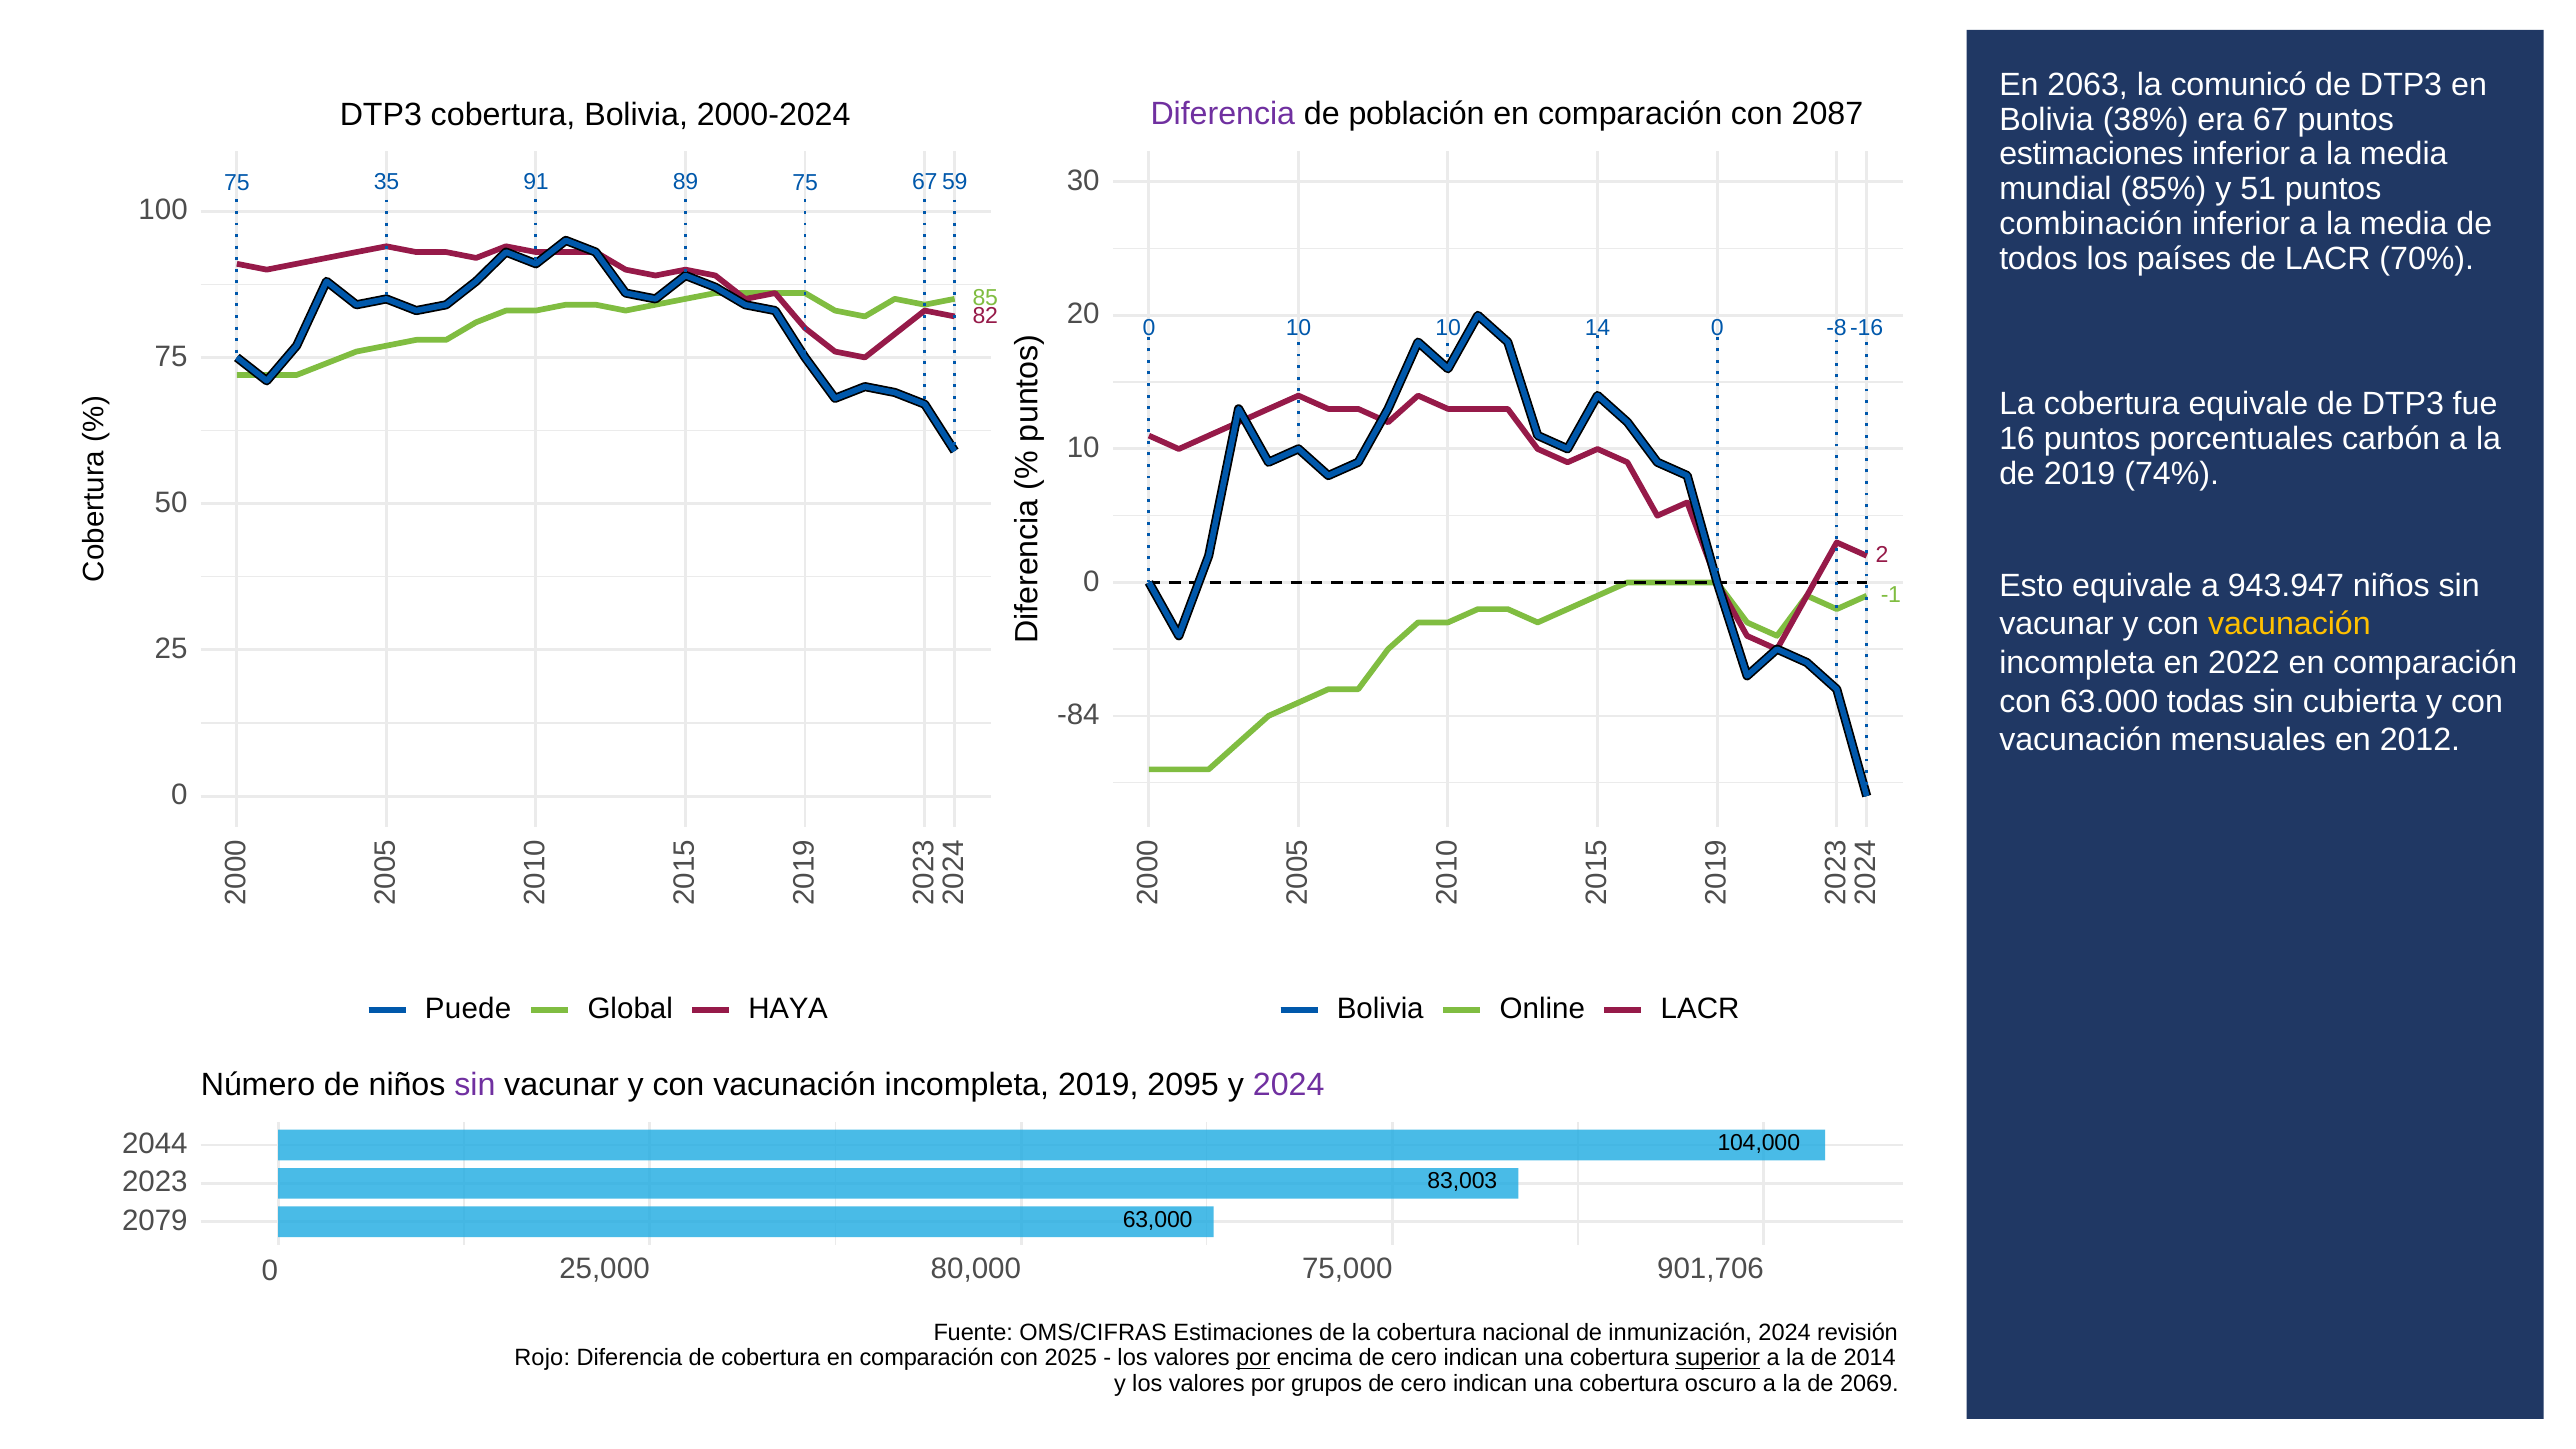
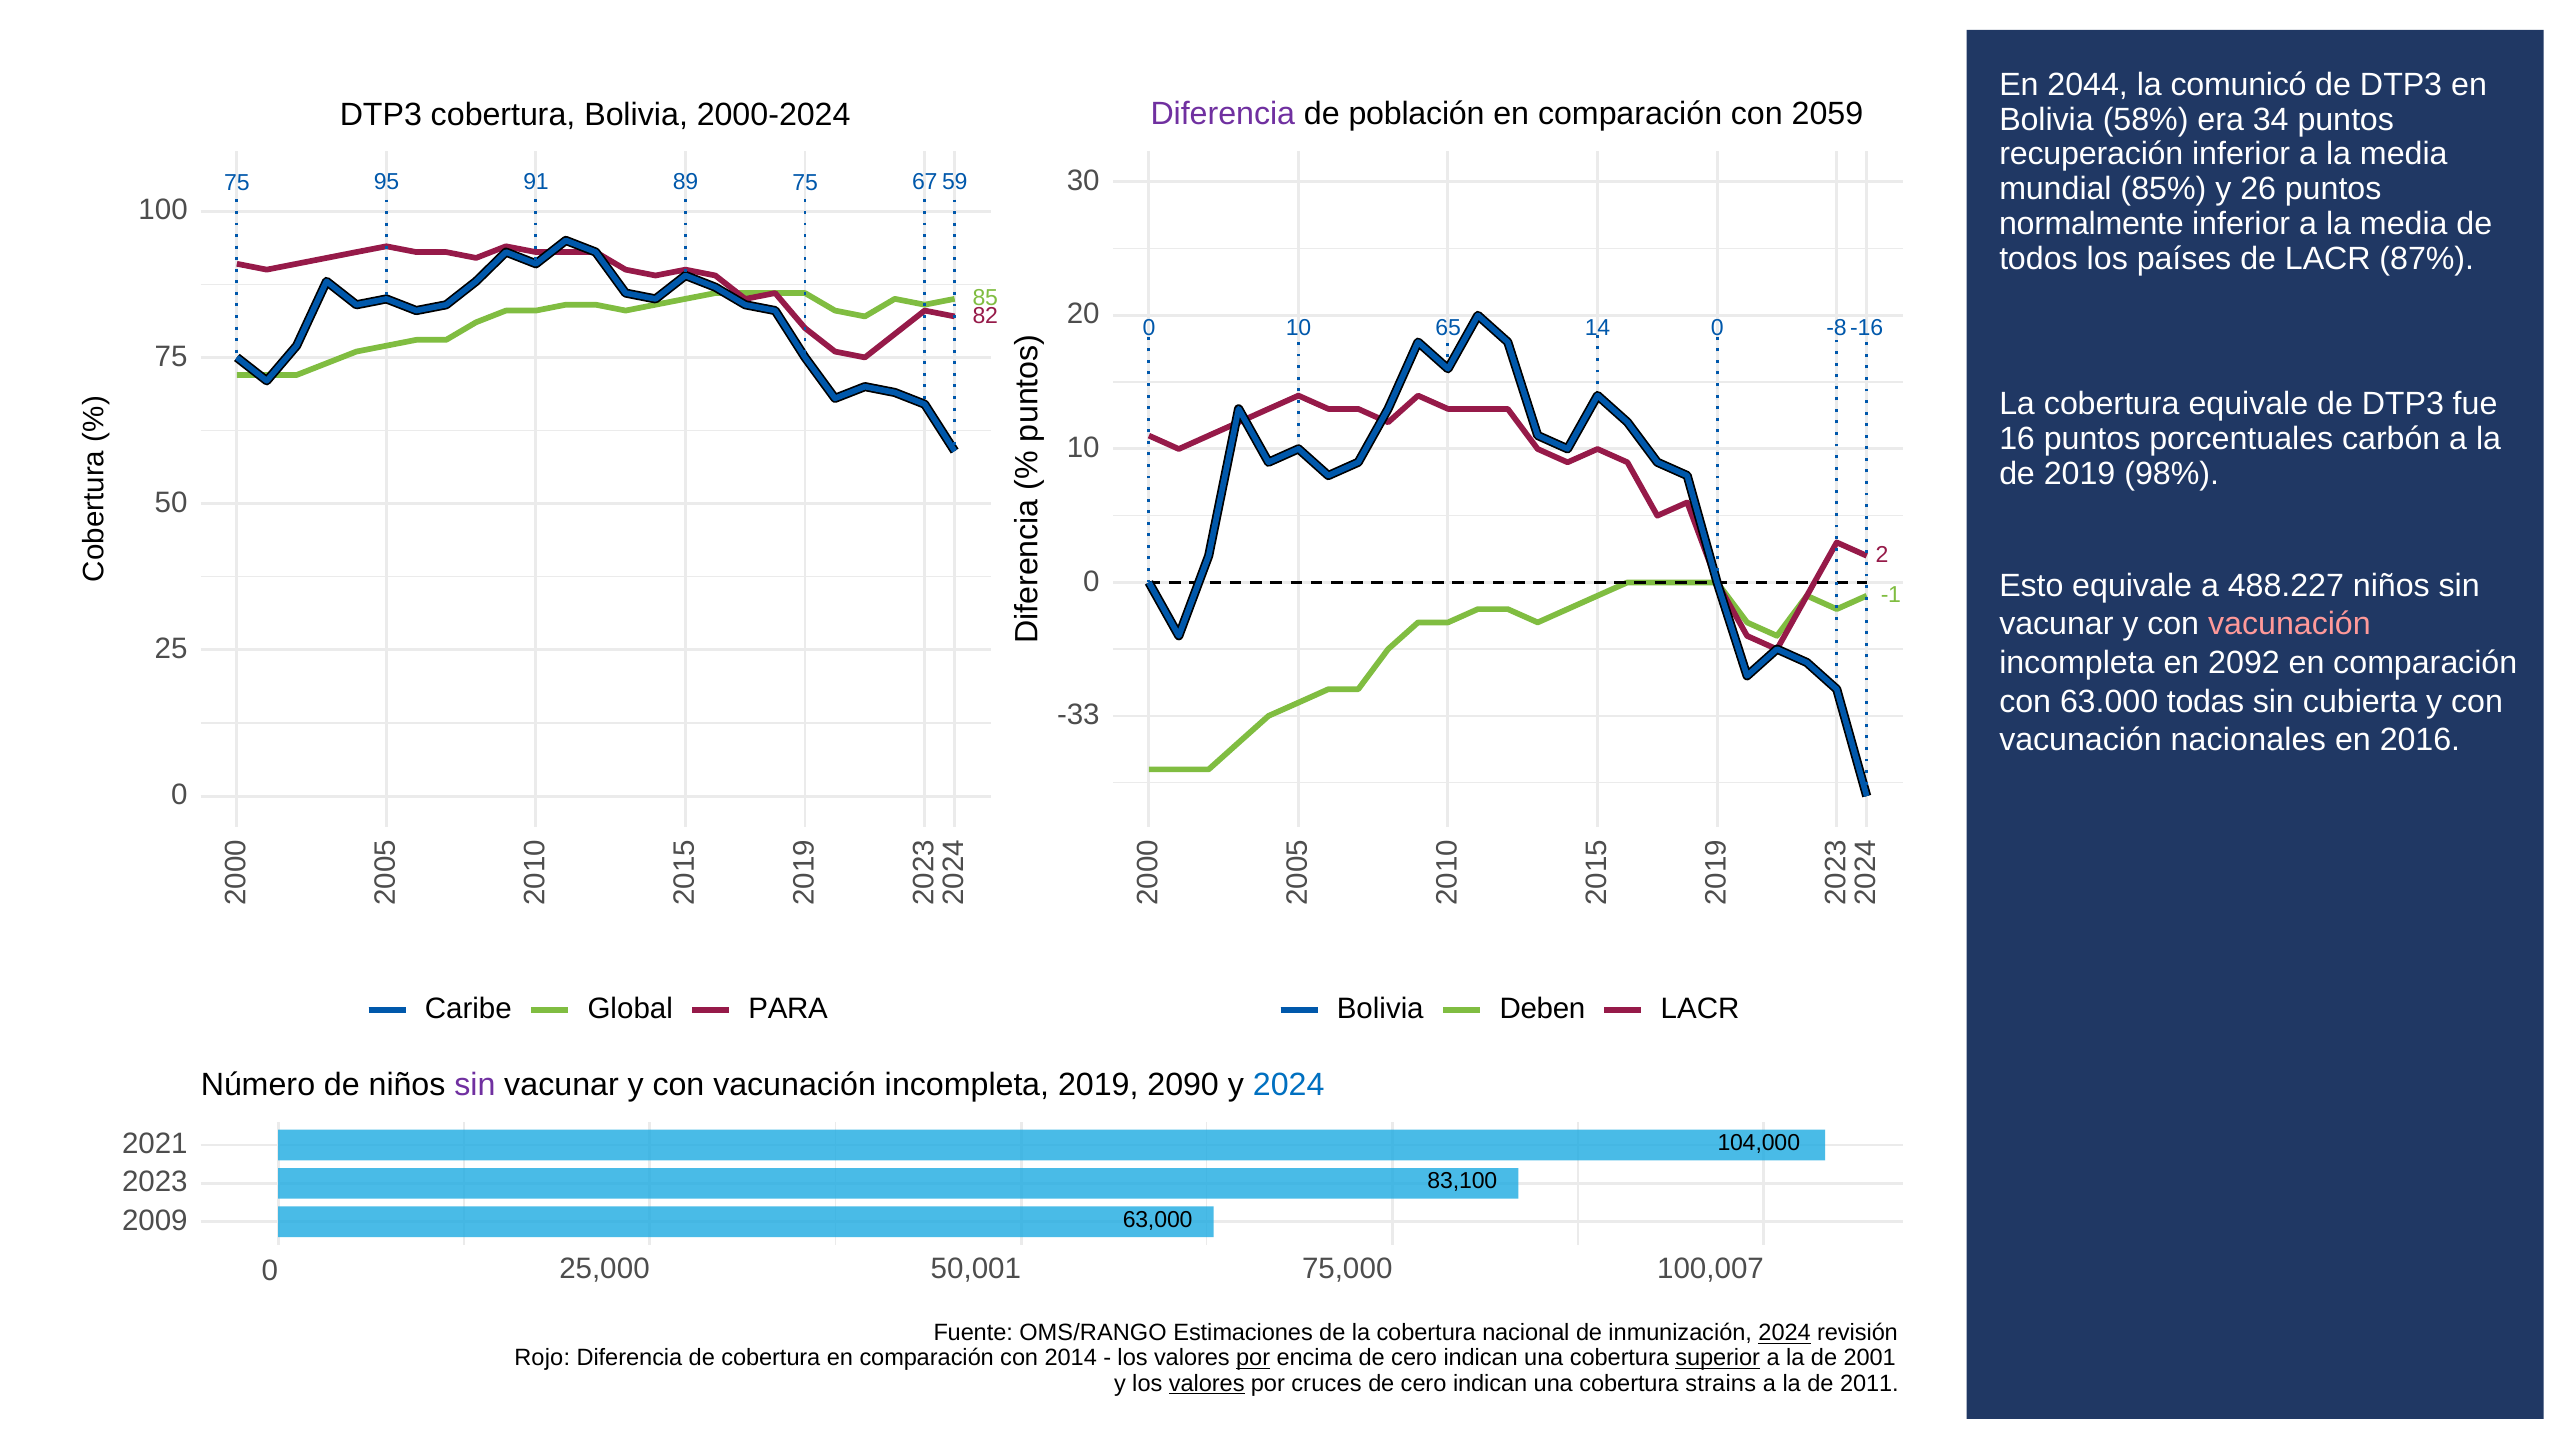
2063: 2063 -> 2044
2087: 2087 -> 2059
38%: 38% -> 58%
67: 67 -> 34
estimaciones at (2091, 154): estimaciones -> recuperación
35: 35 -> 95
51: 51 -> 26
combinación: combinación -> normalmente
70%: 70% -> 87%
10 10: 10 -> 65
74%: 74% -> 98%
943.947: 943.947 -> 488.227
vacunación at (2289, 624) colour: yellow -> pink
2022: 2022 -> 2092
-84: -84 -> -33
mensuales: mensuales -> nacionales
2012: 2012 -> 2016
Puede: Puede -> Caribe
HAYA: HAYA -> PARA
Online: Online -> Deben
2095: 2095 -> 2090
2024 at (1289, 1084) colour: purple -> blue
2044: 2044 -> 2021
83,003: 83,003 -> 83,100
2079: 2079 -> 2009
80,000: 80,000 -> 50,001
901,706: 901,706 -> 100,007
OMS/CIFRAS: OMS/CIFRAS -> OMS/RANGO
2024 at (1785, 1333) underline: none -> present
2025: 2025 -> 2014
2014: 2014 -> 2001
valores at (1207, 1383) underline: none -> present
grupos: grupos -> cruces
oscuro: oscuro -> strains
2069: 2069 -> 2011
